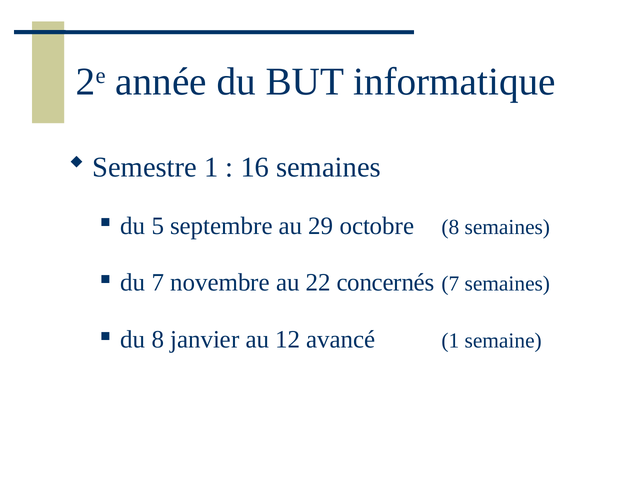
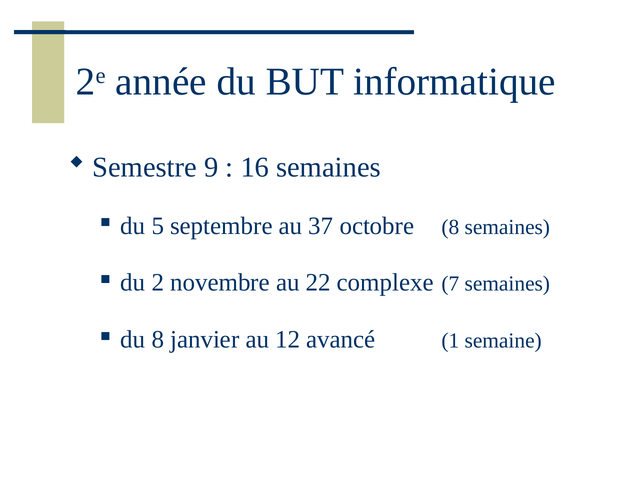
Semestre 1: 1 -> 9
29: 29 -> 37
du 7: 7 -> 2
concernés: concernés -> complexe
